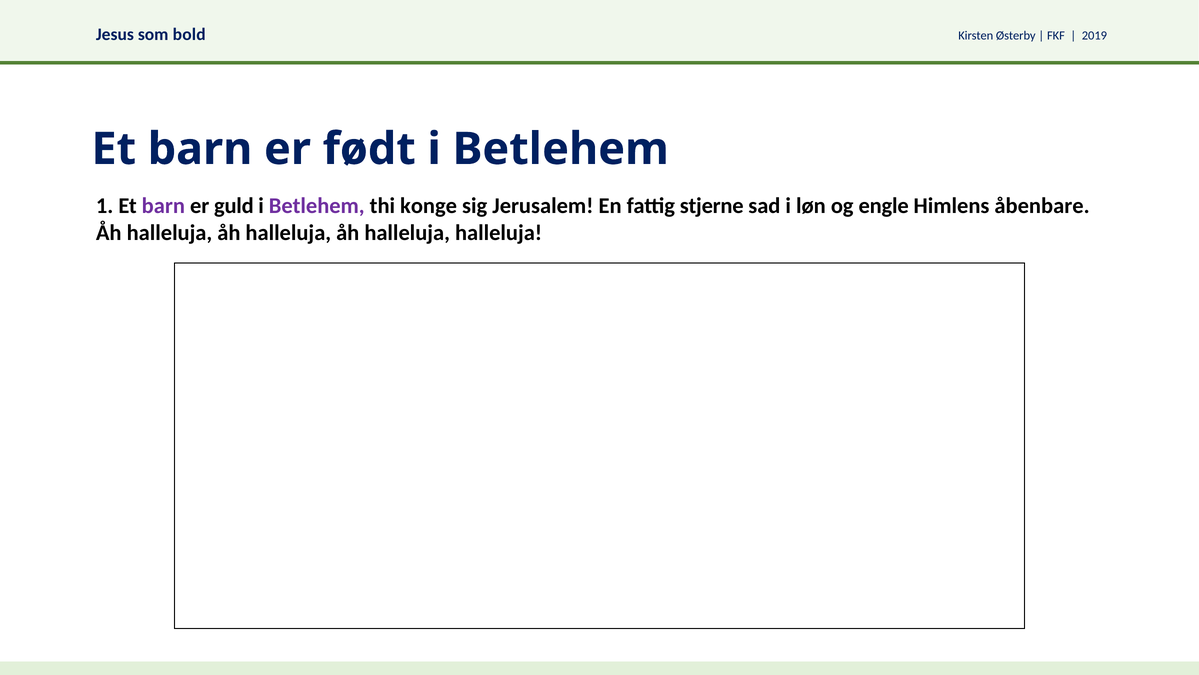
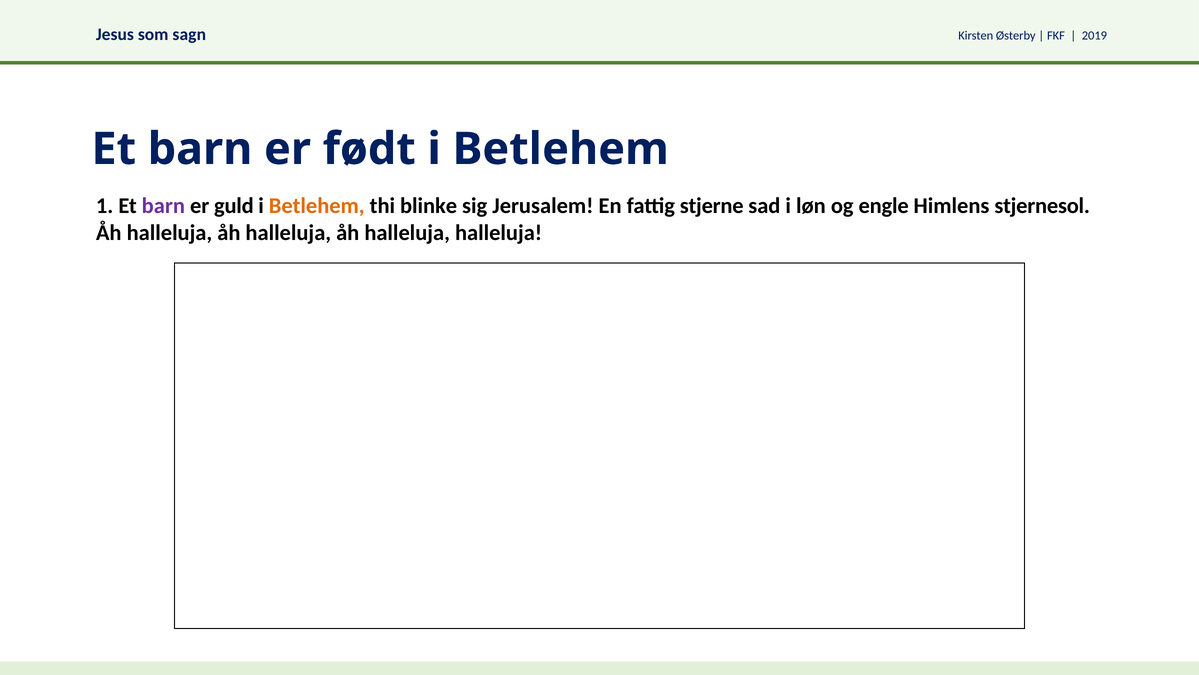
bold: bold -> sagn
Betlehem at (317, 206) colour: purple -> orange
konge: konge -> blinke
åbenbare: åbenbare -> stjernesol
